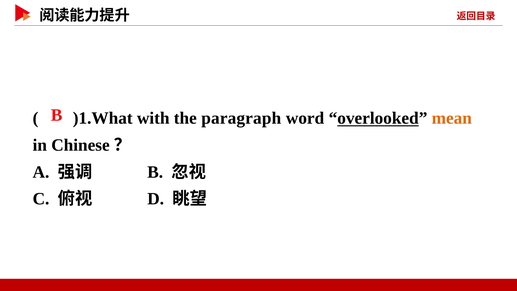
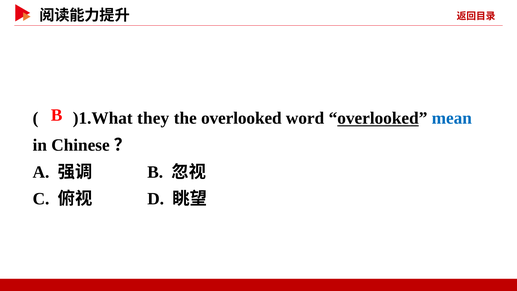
with: with -> they
the paragraph: paragraph -> overlooked
mean colour: orange -> blue
